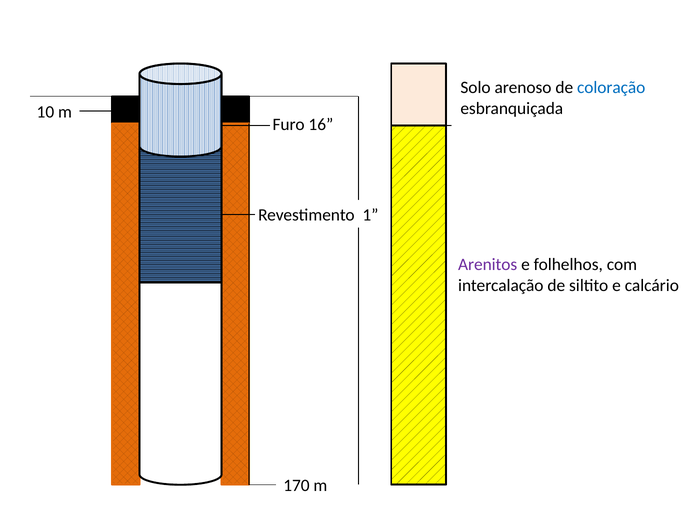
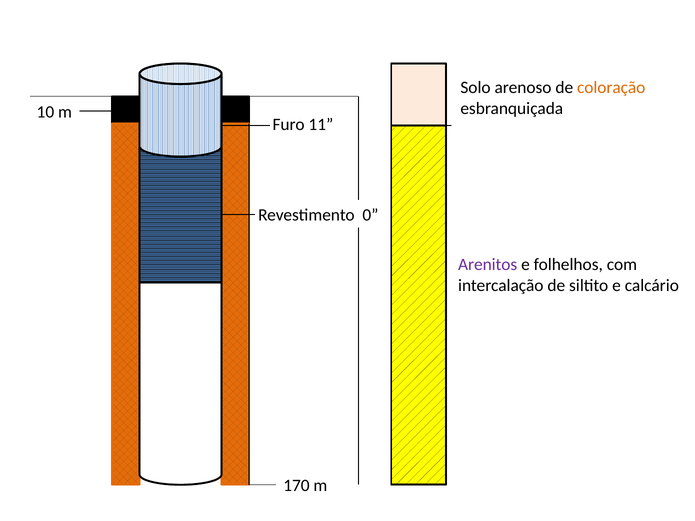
coloração colour: blue -> orange
16: 16 -> 11
1: 1 -> 0
